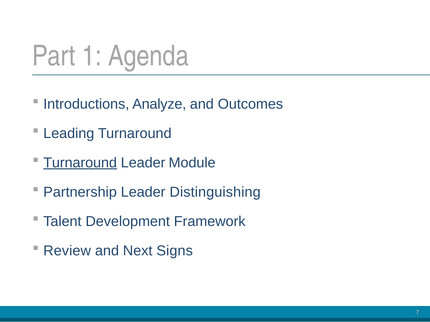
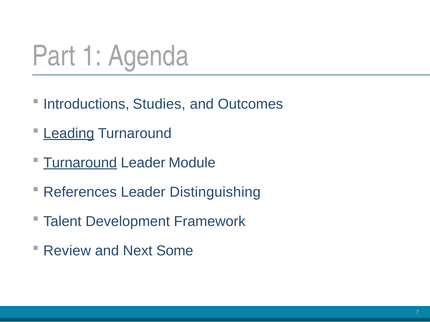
Analyze: Analyze -> Studies
Leading underline: none -> present
Partnership: Partnership -> References
Signs: Signs -> Some
